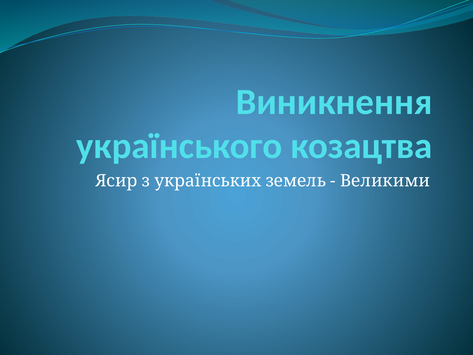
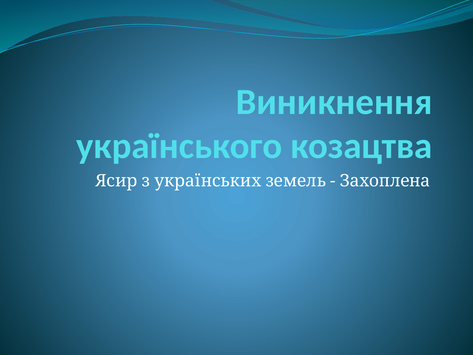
Великими: Великими -> Захоплена
